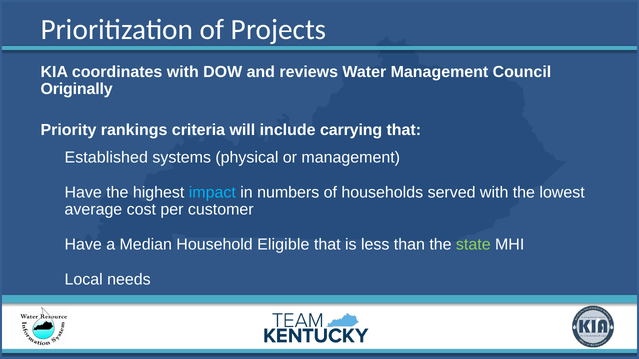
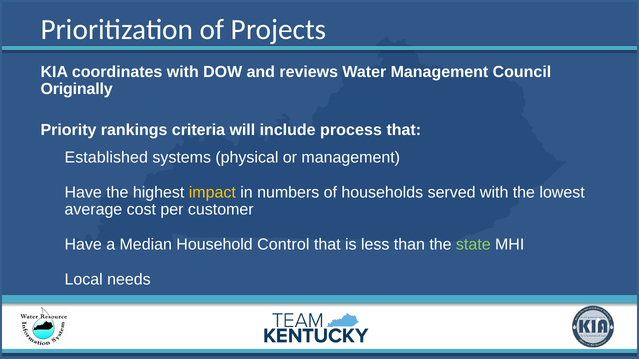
carrying: carrying -> process
impact colour: light blue -> yellow
Eligible: Eligible -> Control
